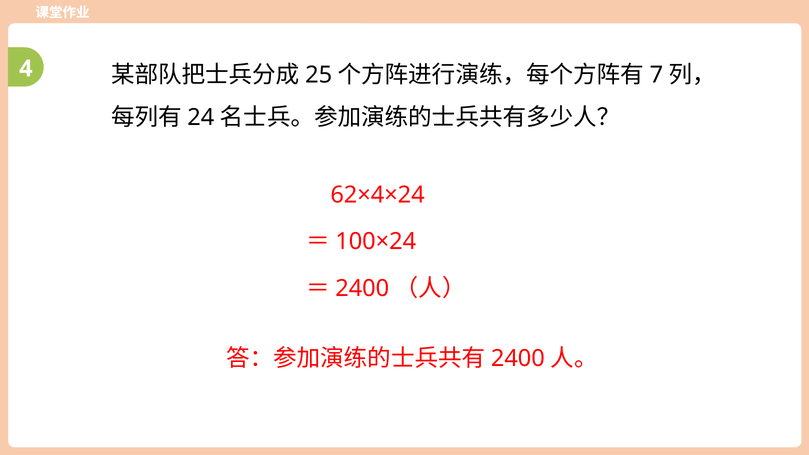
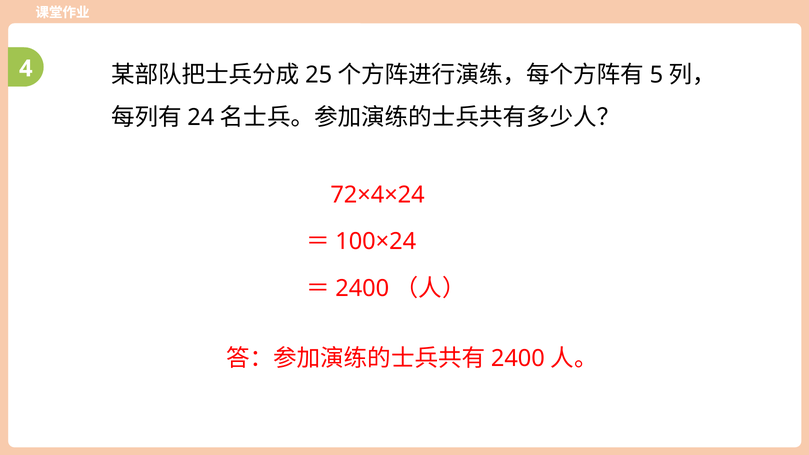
7: 7 -> 5
62×4×24: 62×4×24 -> 72×4×24
